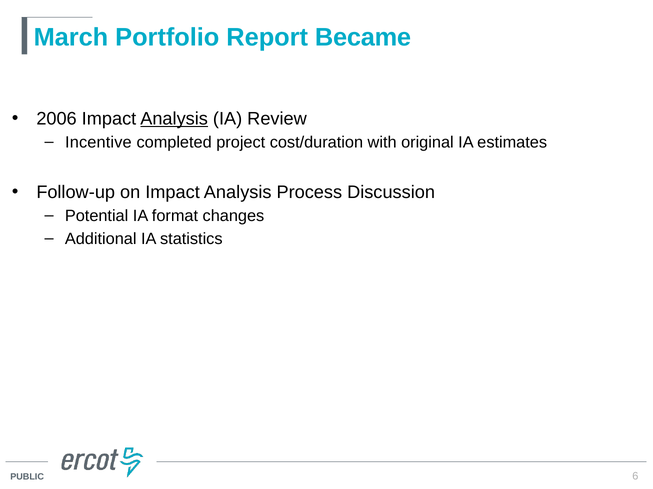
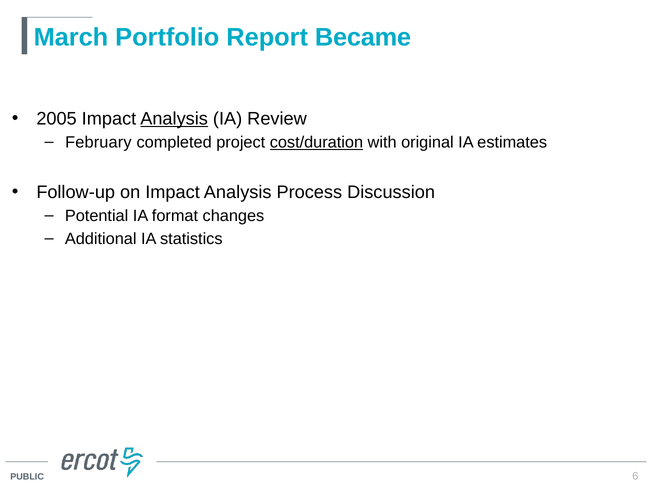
2006: 2006 -> 2005
Incentive: Incentive -> February
cost/duration underline: none -> present
